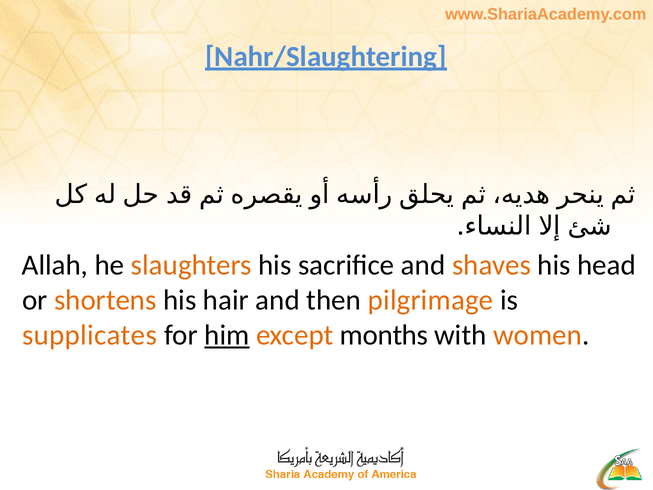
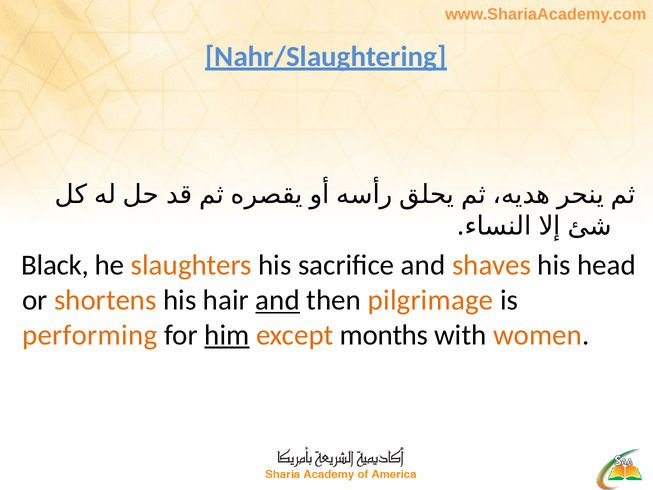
Allah: Allah -> Black
and at (278, 300) underline: none -> present
supplicates: supplicates -> performing
